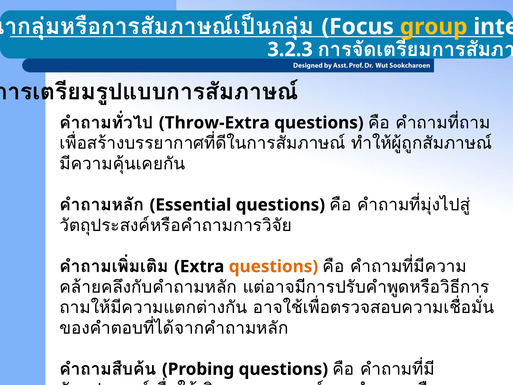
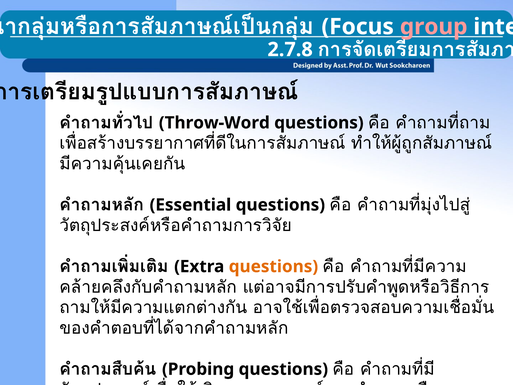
group colour: yellow -> pink
3.2.3: 3.2.3 -> 2.7.8
Throw-Extra: Throw-Extra -> Throw-Word
